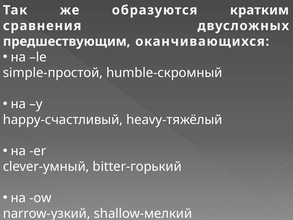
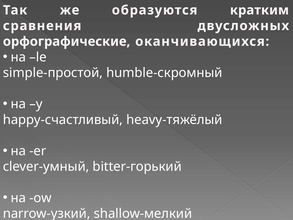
предшествующим: предшествующим -> орфографические
